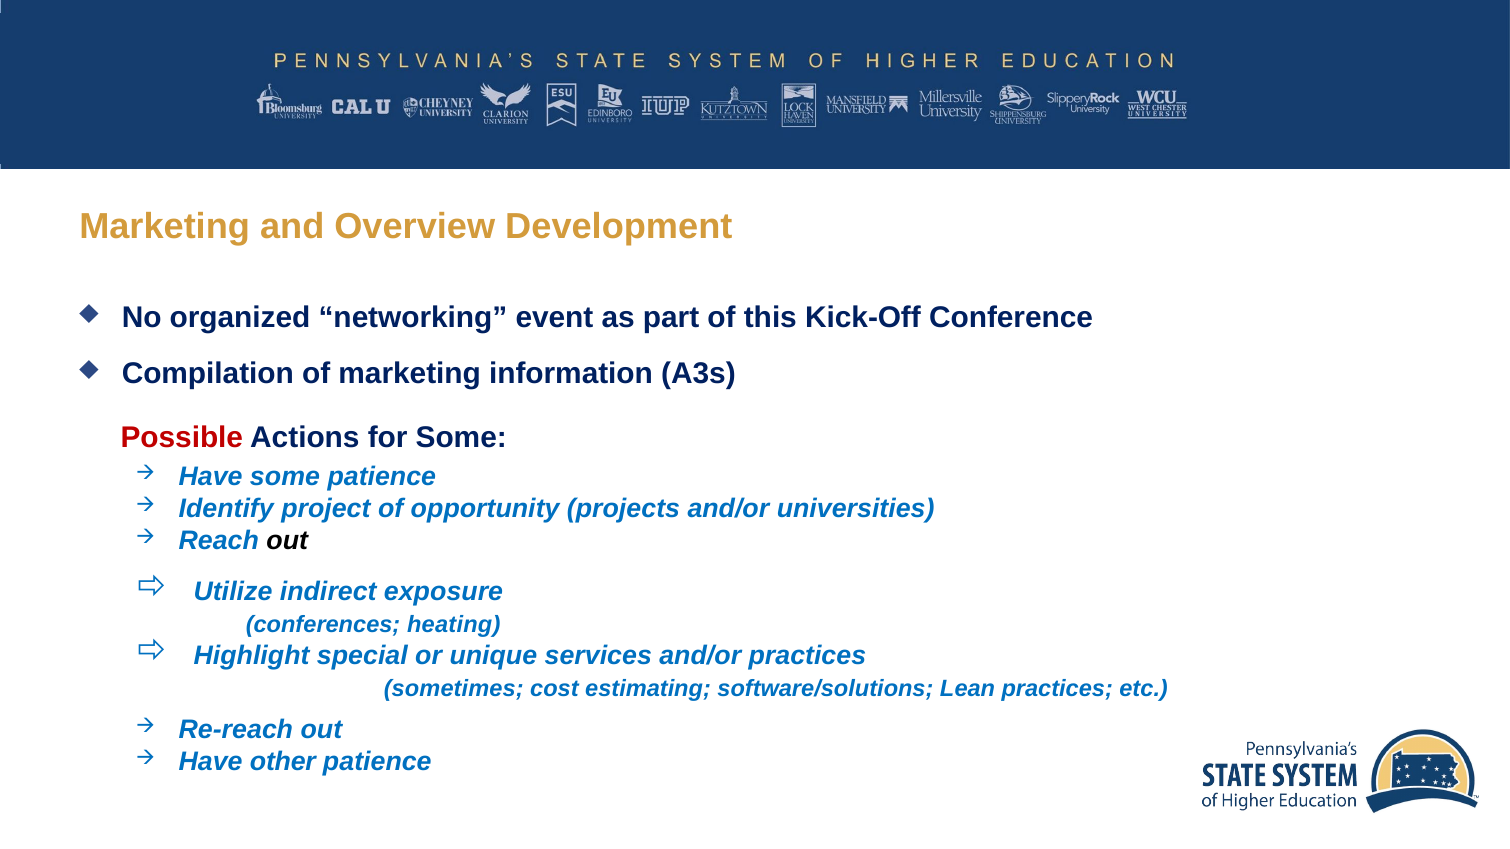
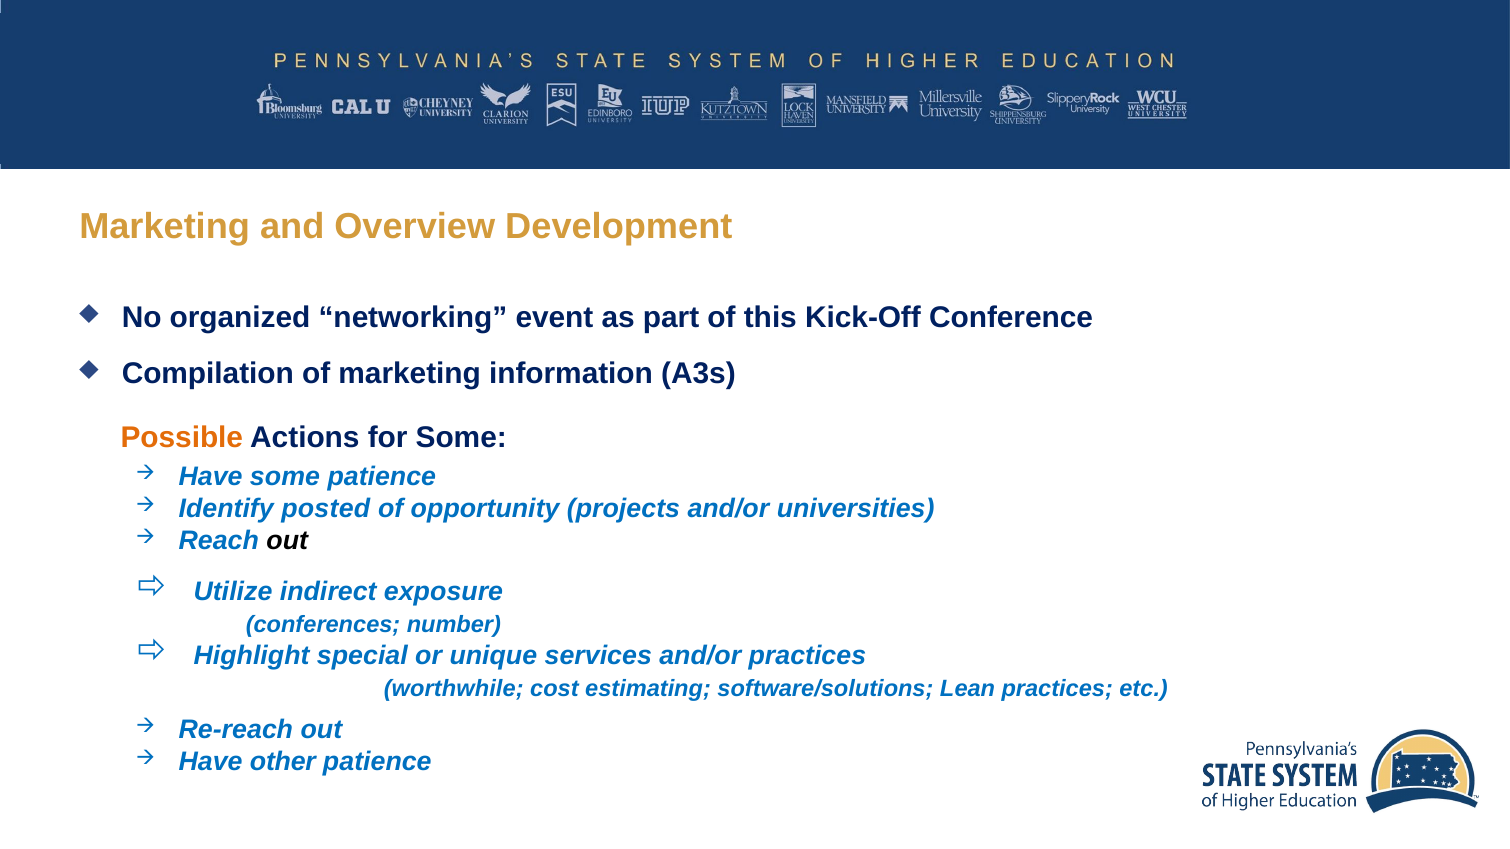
Possible colour: red -> orange
project: project -> posted
heating: heating -> number
sometimes: sometimes -> worthwhile
